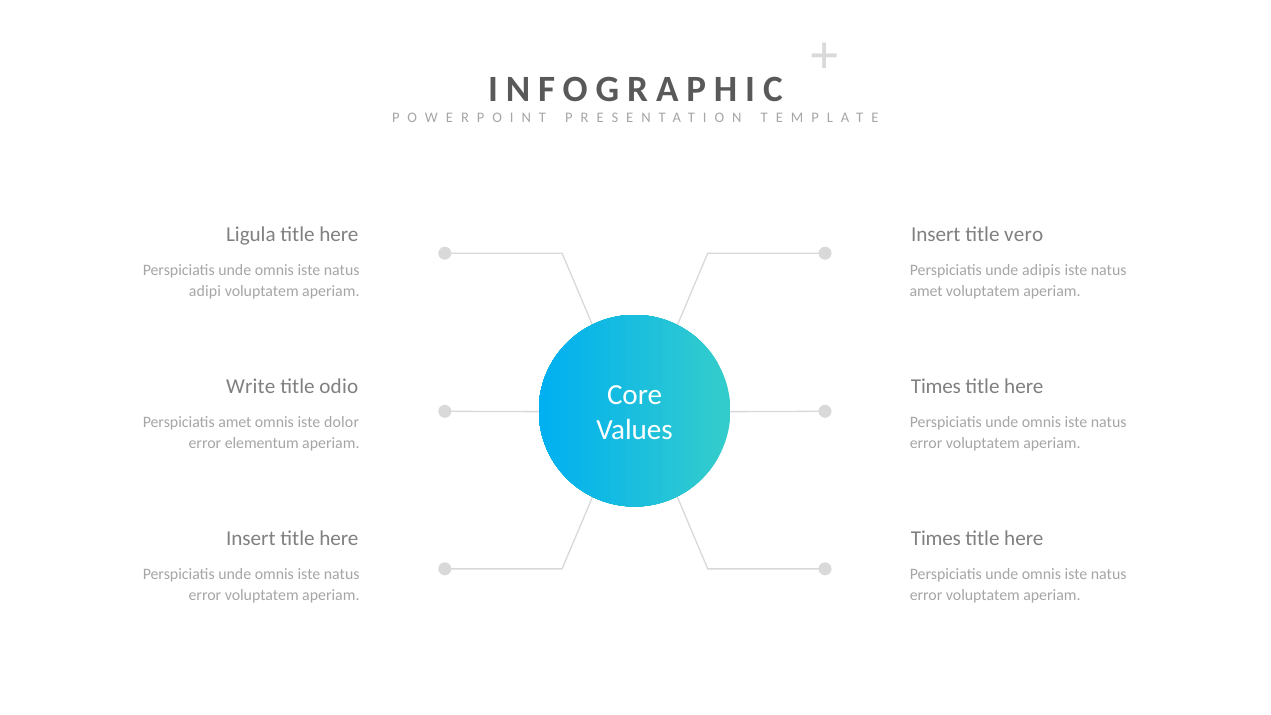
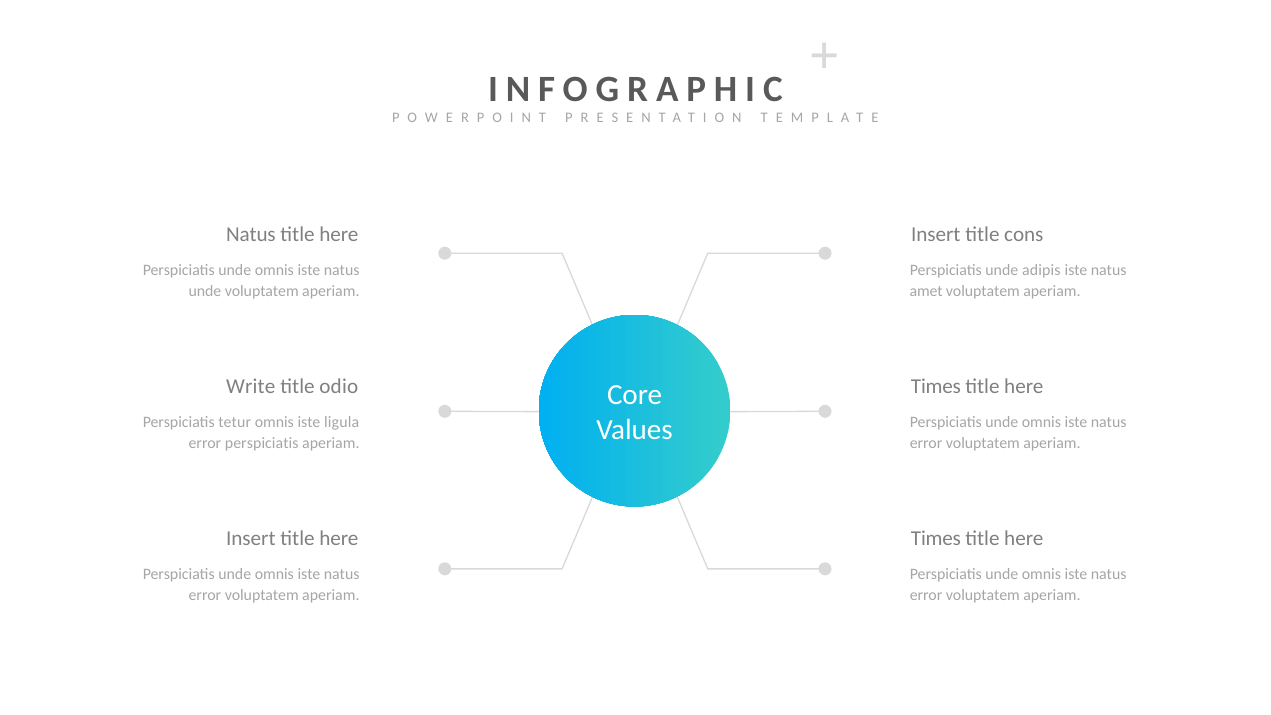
Ligula at (251, 234): Ligula -> Natus
vero: vero -> cons
adipi at (205, 291): adipi -> unde
Perspiciatis amet: amet -> tetur
dolor: dolor -> ligula
error elementum: elementum -> perspiciatis
